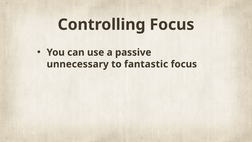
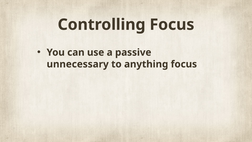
fantastic: fantastic -> anything
